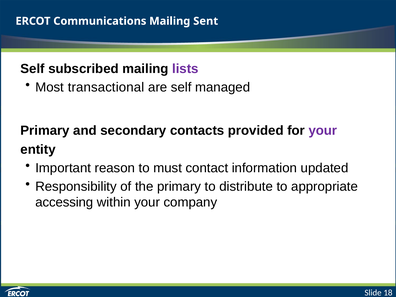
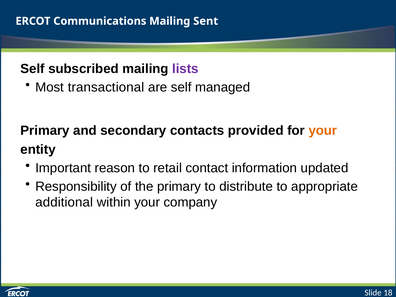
your at (323, 131) colour: purple -> orange
must: must -> retail
accessing: accessing -> additional
